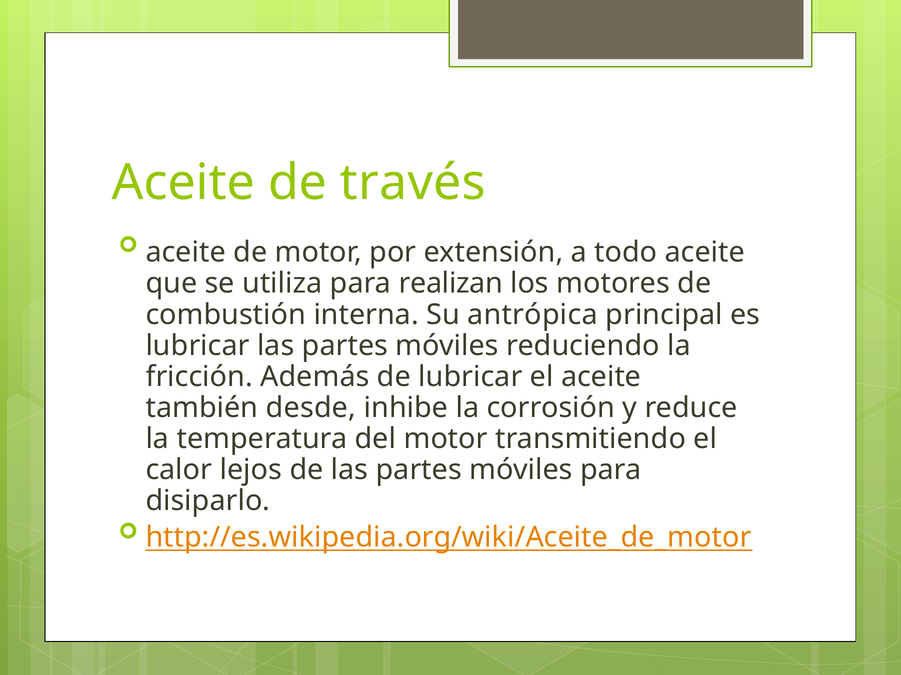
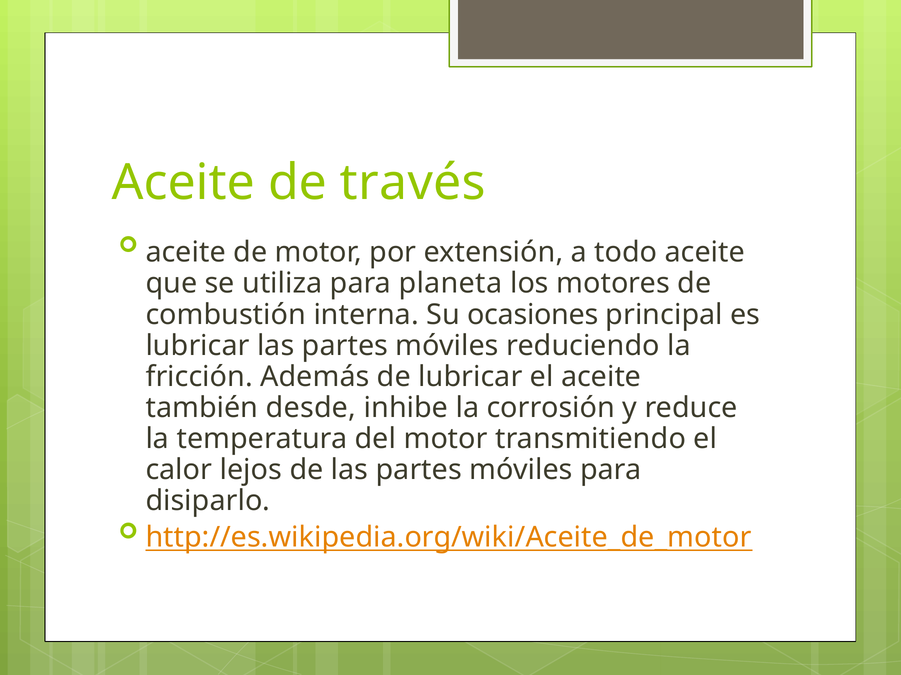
realizan: realizan -> planeta
antrópica: antrópica -> ocasiones
